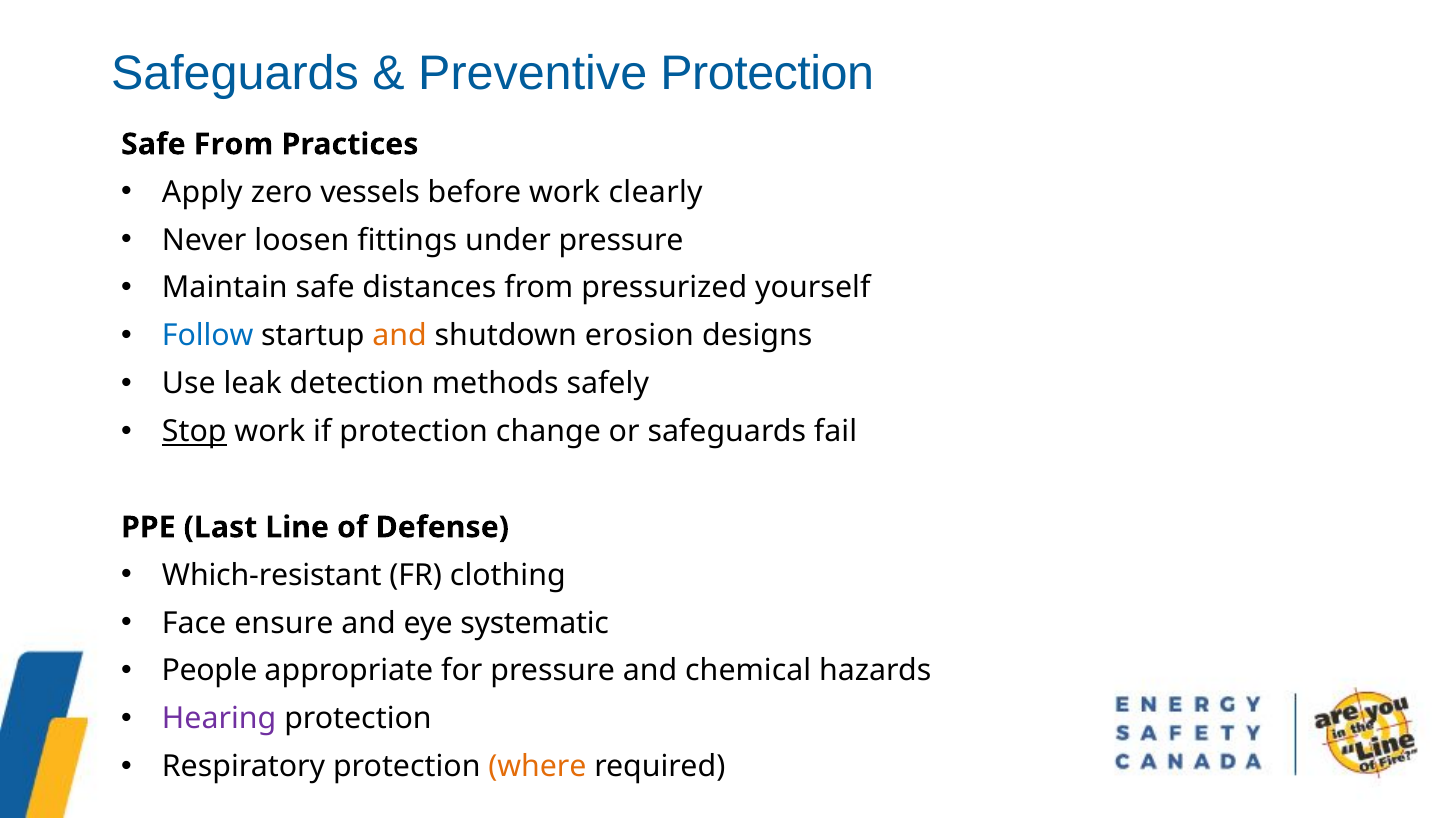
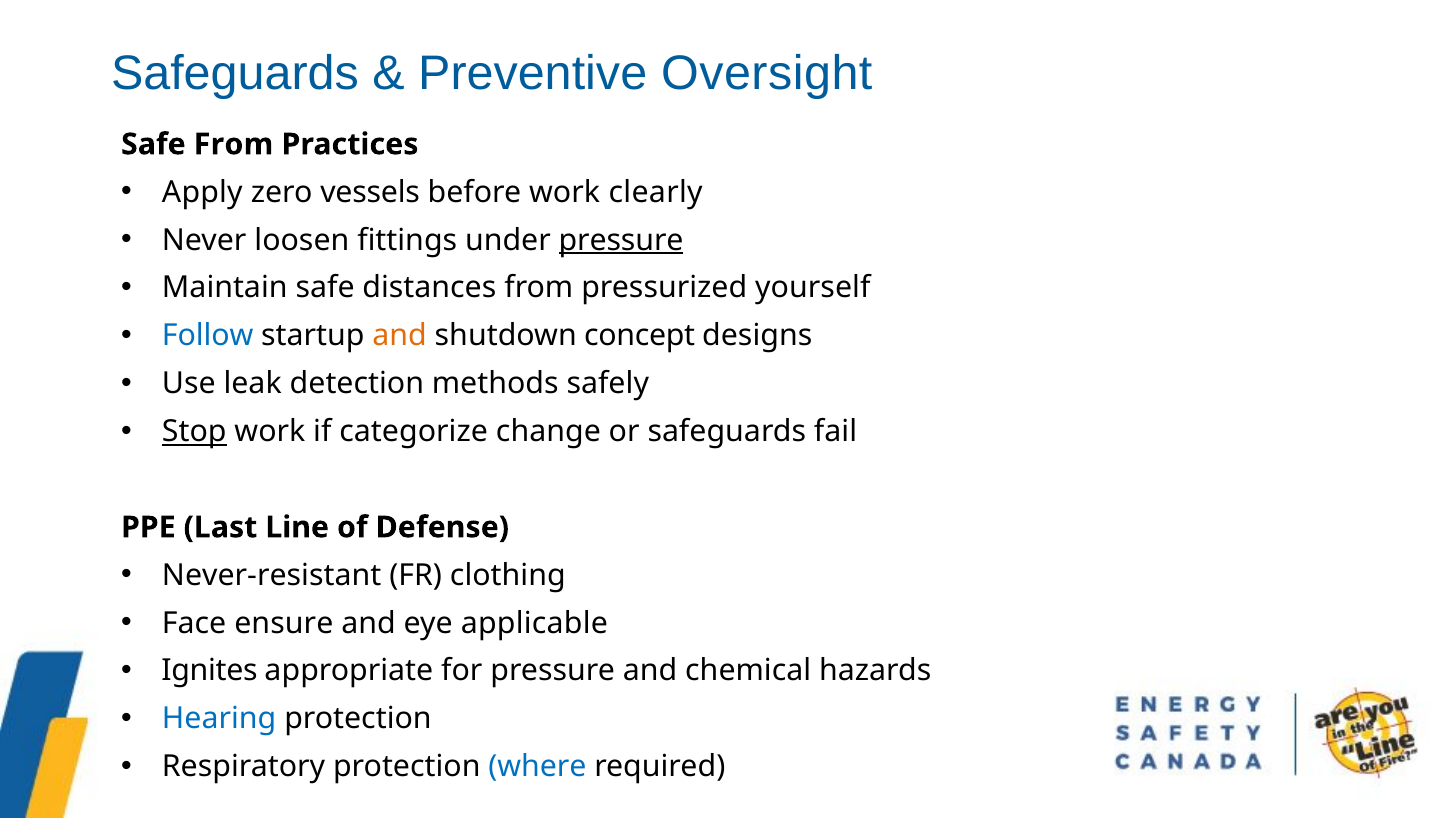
Preventive Protection: Protection -> Oversight
pressure at (621, 240) underline: none -> present
erosion: erosion -> concept
if protection: protection -> categorize
Which-resistant: Which-resistant -> Never-resistant
systematic: systematic -> applicable
People: People -> Ignites
Hearing colour: purple -> blue
where colour: orange -> blue
